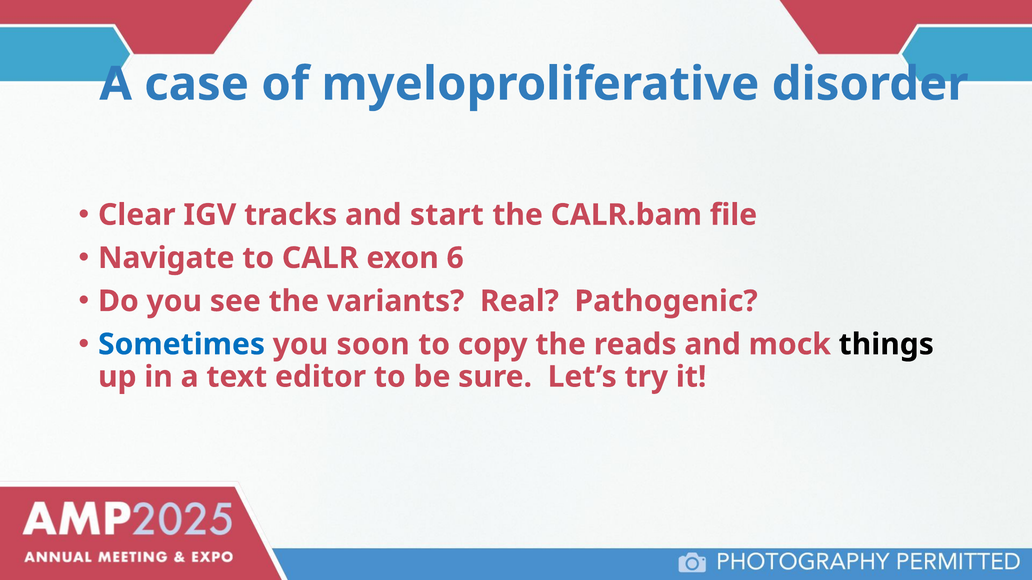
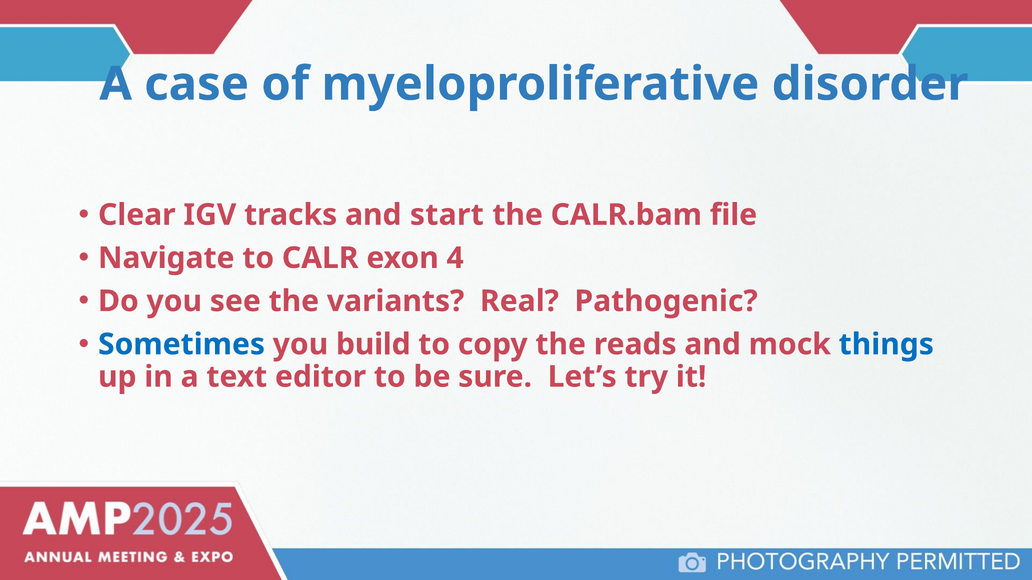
6: 6 -> 4
soon: soon -> build
things colour: black -> blue
